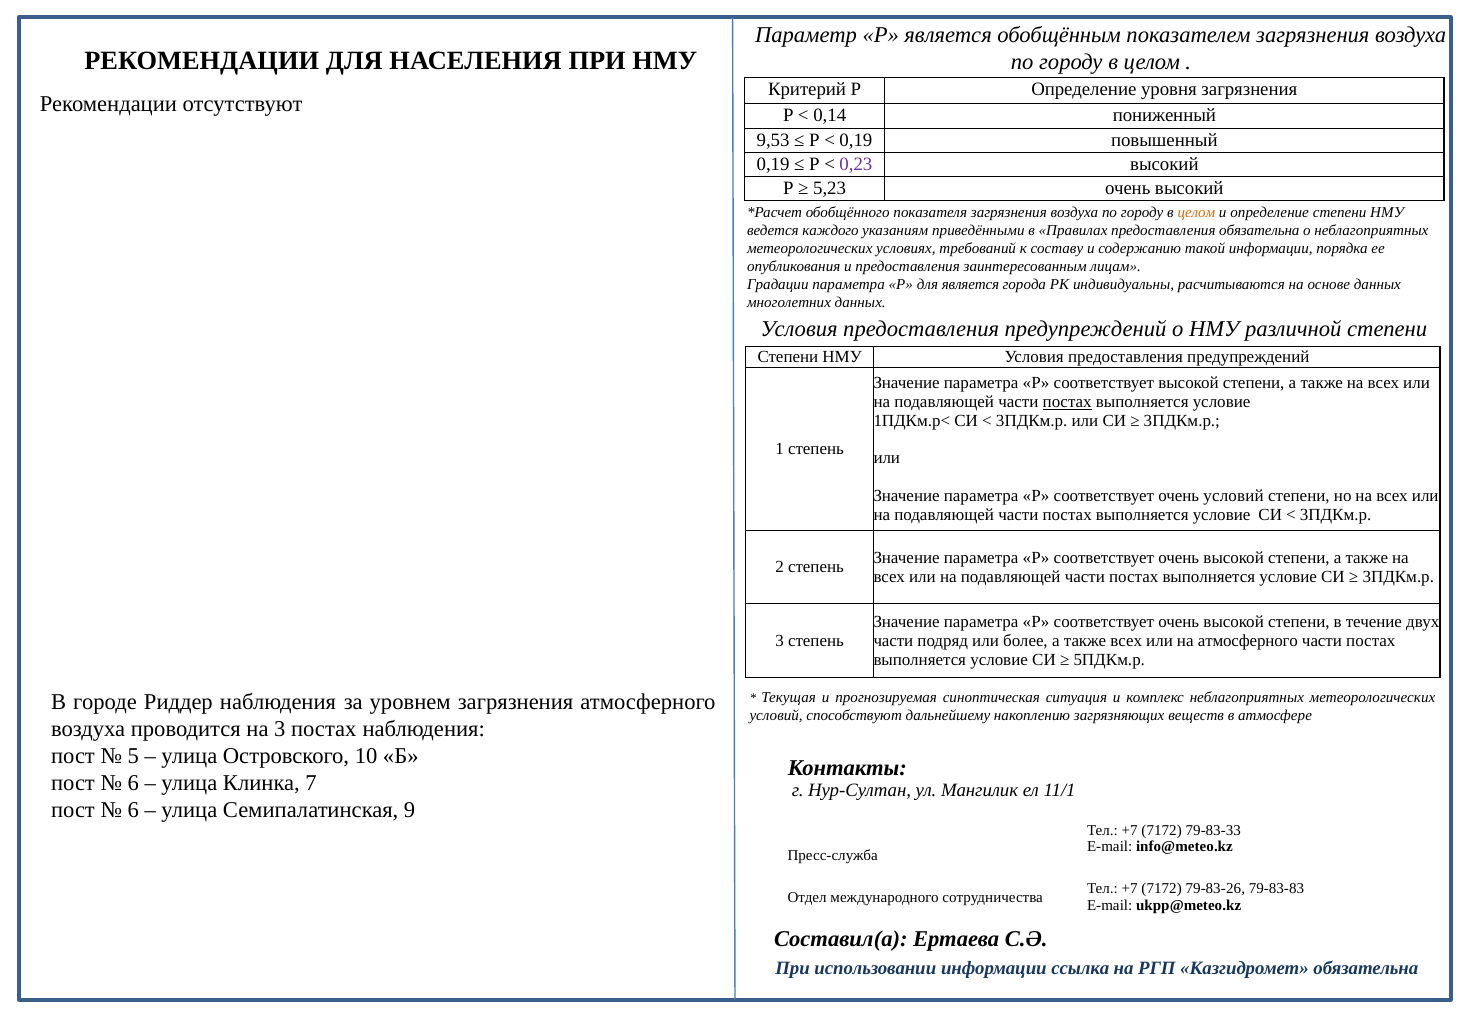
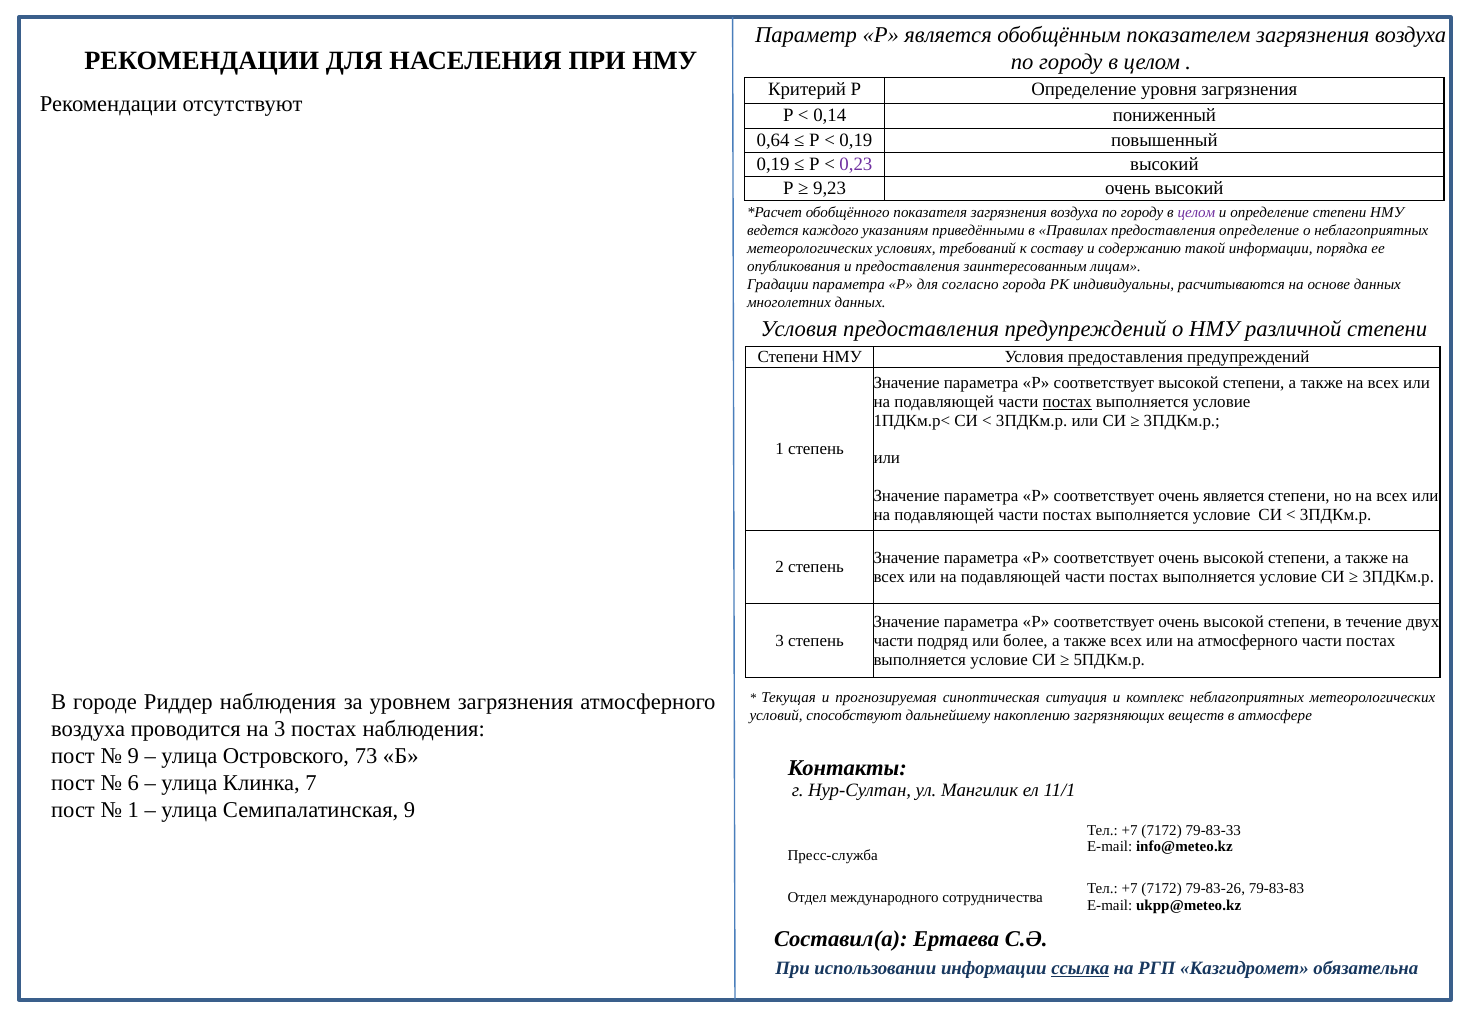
9,53: 9,53 -> 0,64
5,23: 5,23 -> 9,23
целом at (1196, 212) colour: orange -> purple
предоставления обязательна: обязательна -> определение
для является: является -> согласно
очень условий: условий -> является
5 at (133, 757): 5 -> 9
10: 10 -> 73
6 at (133, 811): 6 -> 1
ссылка underline: none -> present
